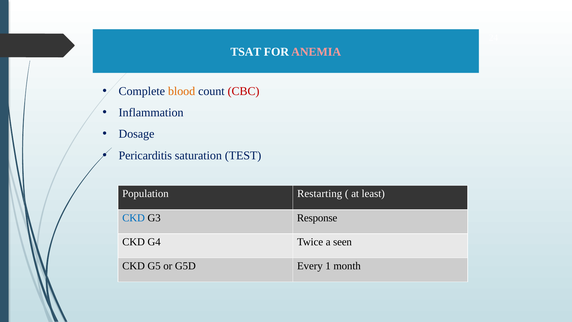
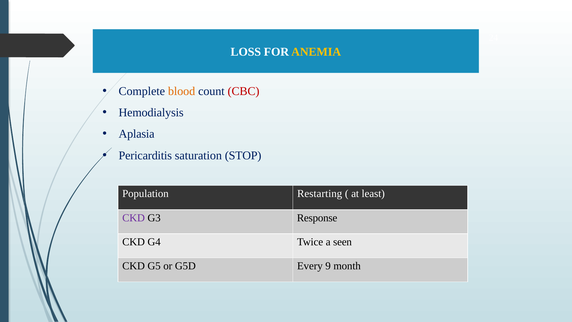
TSAT: TSAT -> LOSS
ANEMIA colour: pink -> yellow
Inflammation: Inflammation -> Hemodialysis
Dosage: Dosage -> Aplasia
TEST: TEST -> STOP
CKD at (134, 218) colour: blue -> purple
1: 1 -> 9
